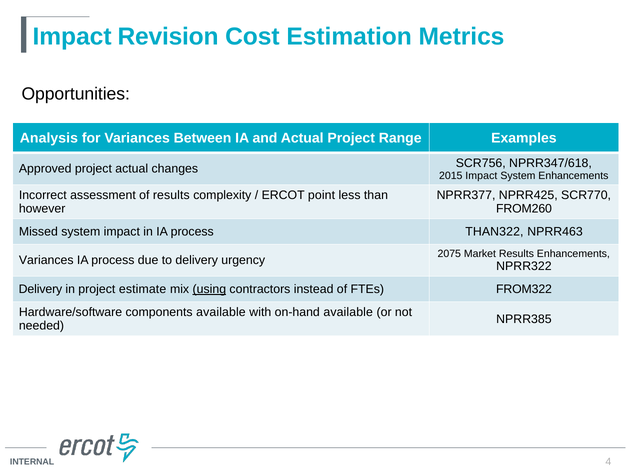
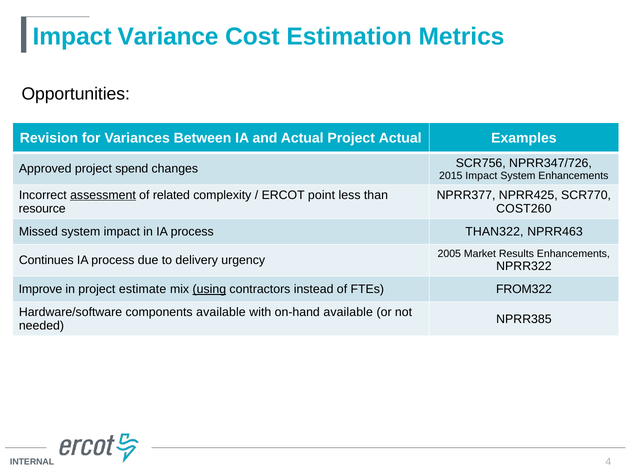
Revision: Revision -> Variance
Analysis: Analysis -> Revision
Project Range: Range -> Actual
project actual: actual -> spend
NPRR347/618: NPRR347/618 -> NPRR347/726
assessment underline: none -> present
of results: results -> related
however: however -> resource
FROM260: FROM260 -> COST260
2075: 2075 -> 2005
Variances at (46, 260): Variances -> Continues
Delivery at (40, 289): Delivery -> Improve
